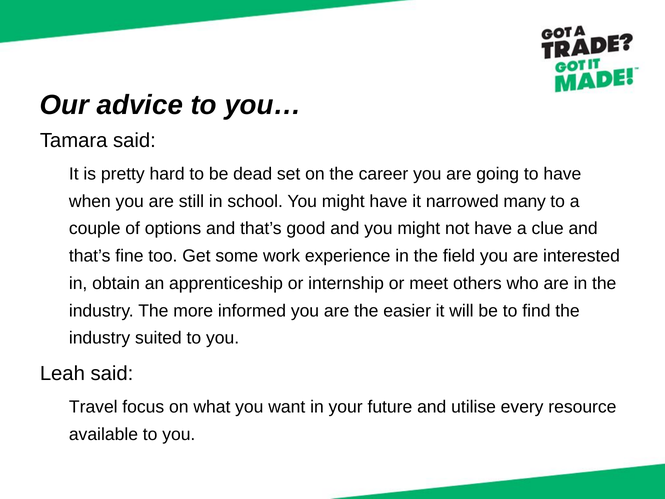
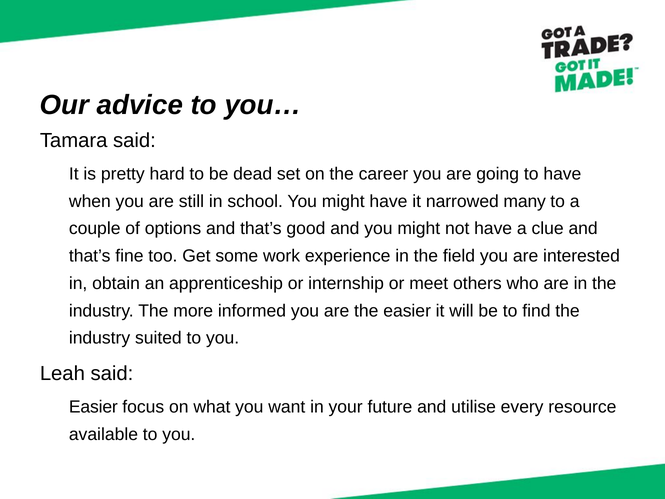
Travel at (93, 407): Travel -> Easier
